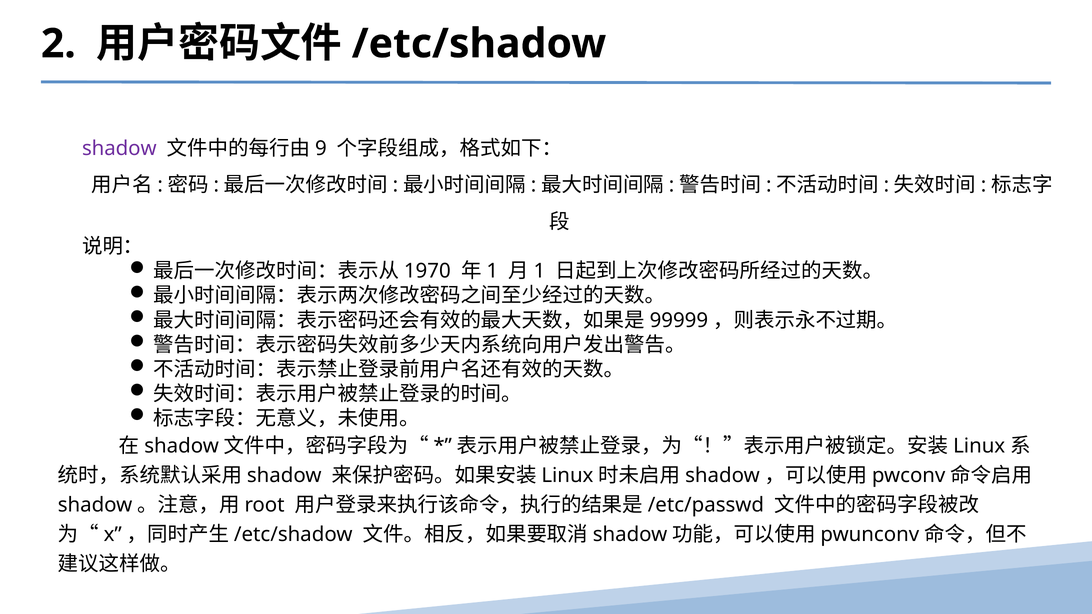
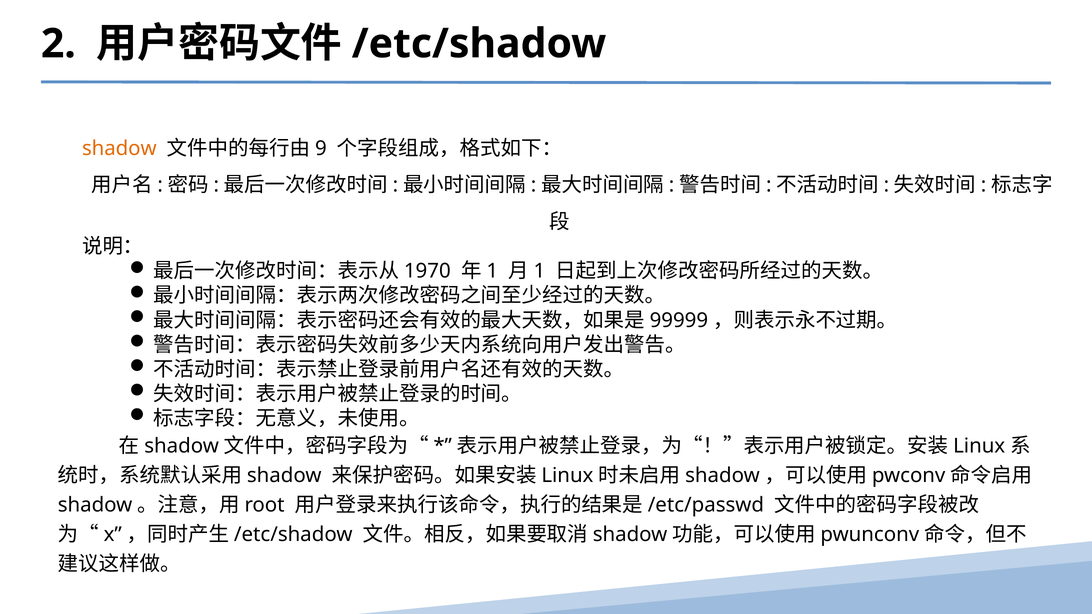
shadow colour: purple -> orange
